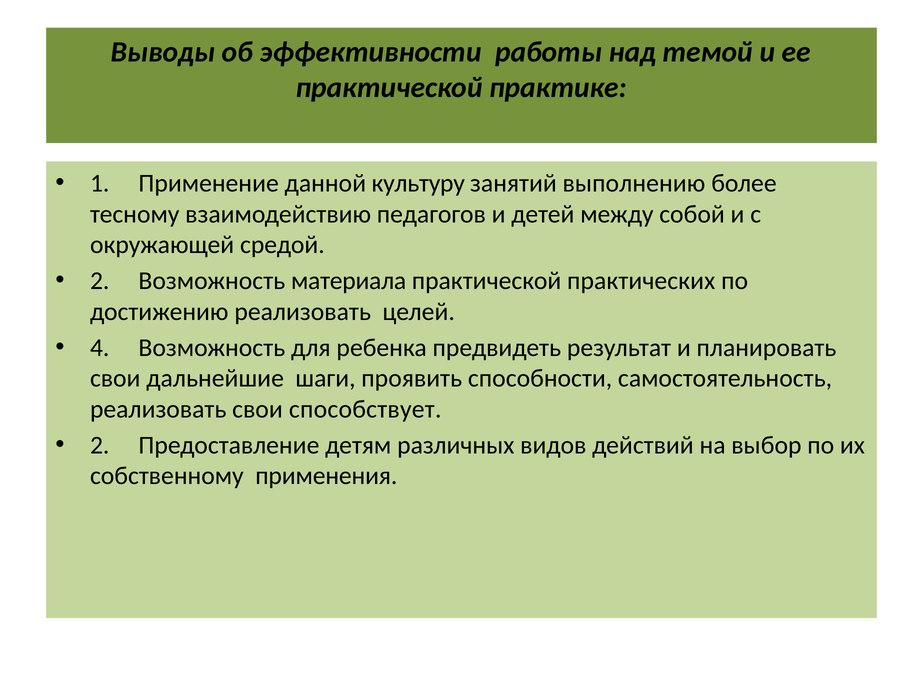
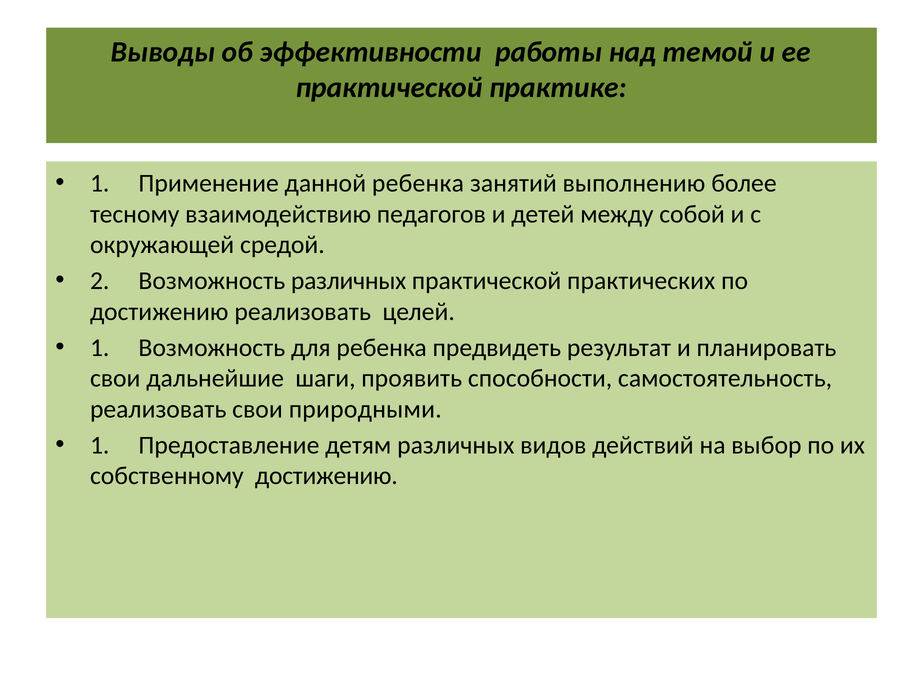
данной культуру: культуру -> ребенка
Возможность материала: материала -> различных
4 at (100, 348): 4 -> 1
способствует: способствует -> природными
2 at (100, 445): 2 -> 1
собственному применения: применения -> достижению
